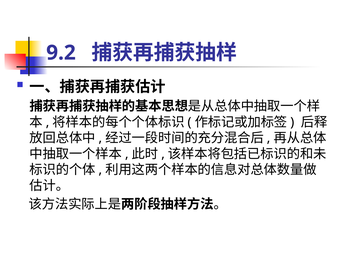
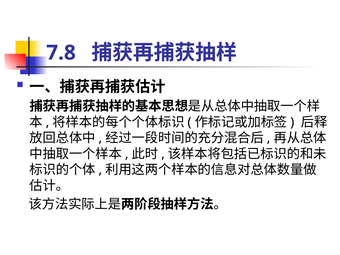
9.2: 9.2 -> 7.8
